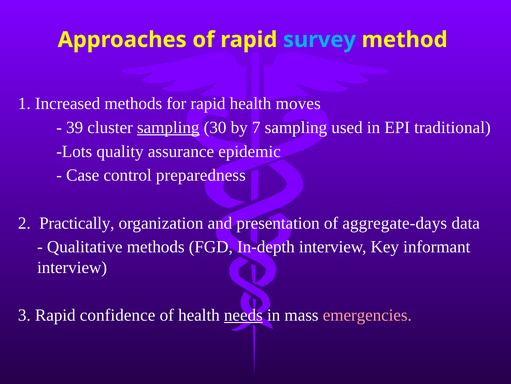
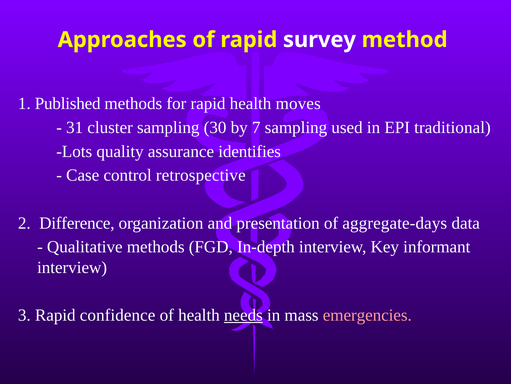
survey colour: light blue -> white
Increased: Increased -> Published
39: 39 -> 31
sampling at (168, 127) underline: present -> none
epidemic: epidemic -> identifies
preparedness: preparedness -> retrospective
Practically: Practically -> Difference
